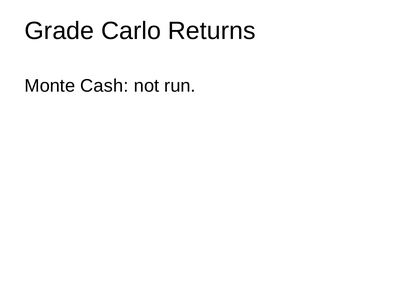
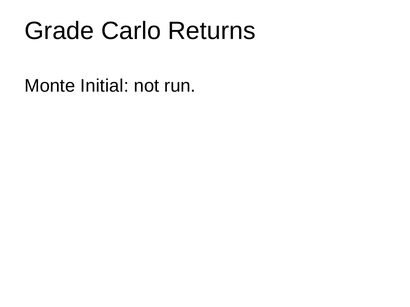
Cash: Cash -> Initial
